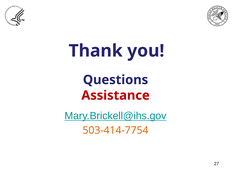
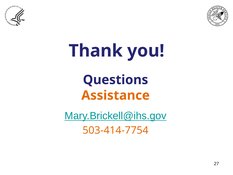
Assistance colour: red -> orange
